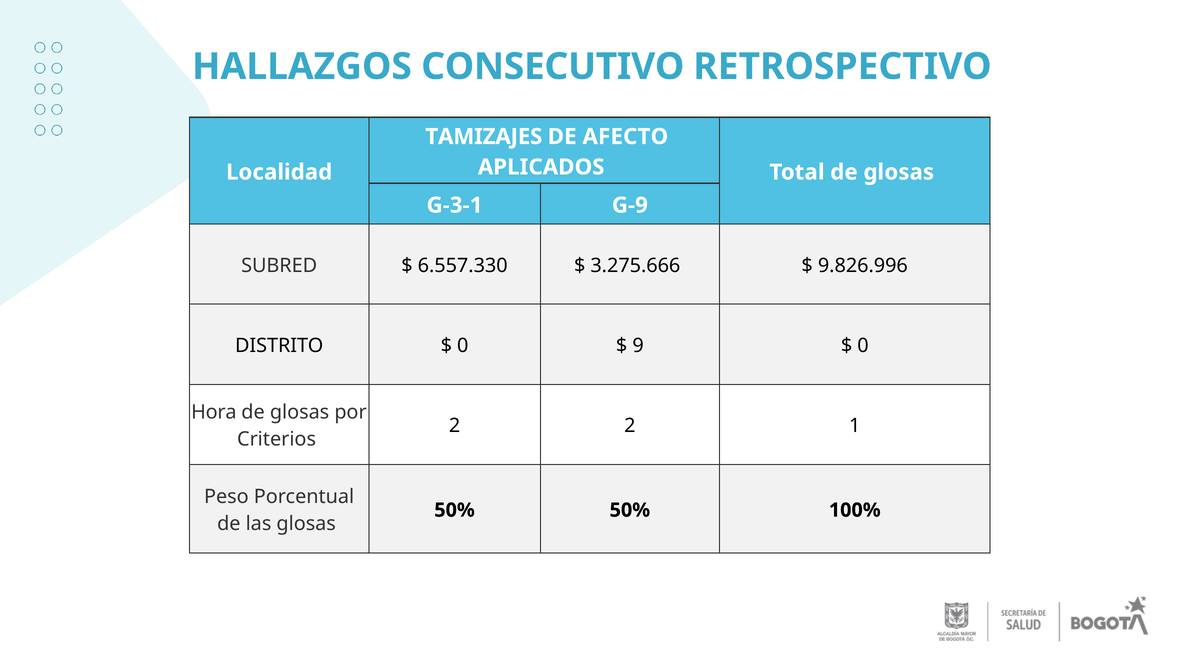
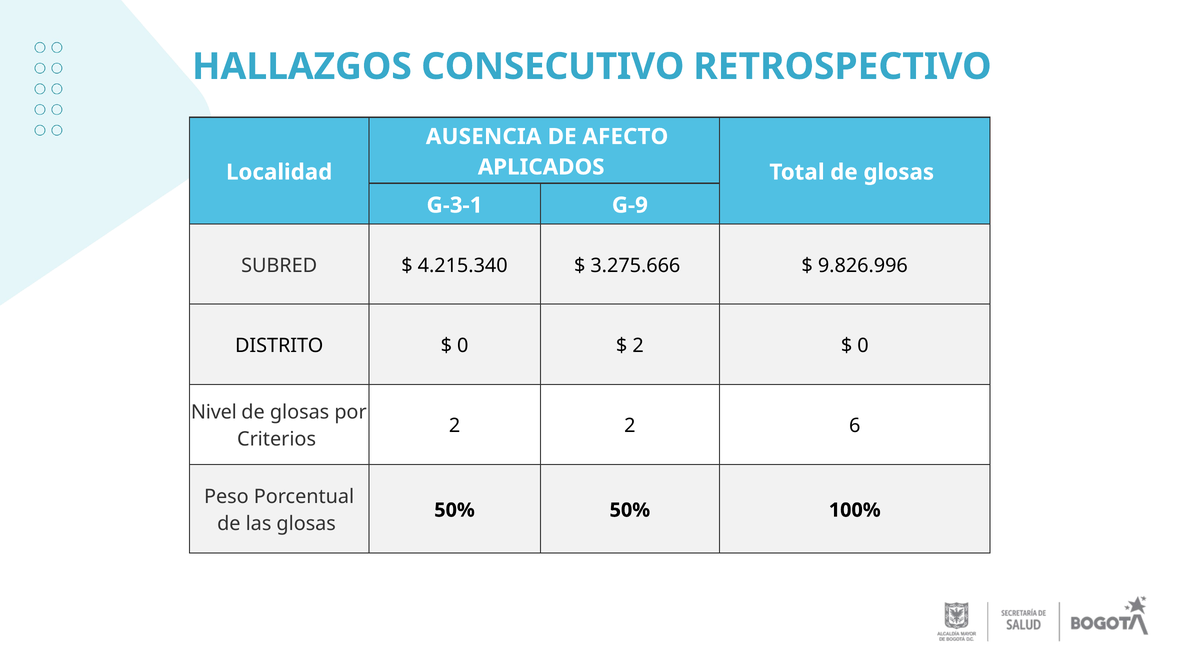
TAMIZAJES: TAMIZAJES -> AUSENCIA
6.557.330: 6.557.330 -> 4.215.340
9 at (638, 346): 9 -> 2
Hora: Hora -> Nivel
1: 1 -> 6
